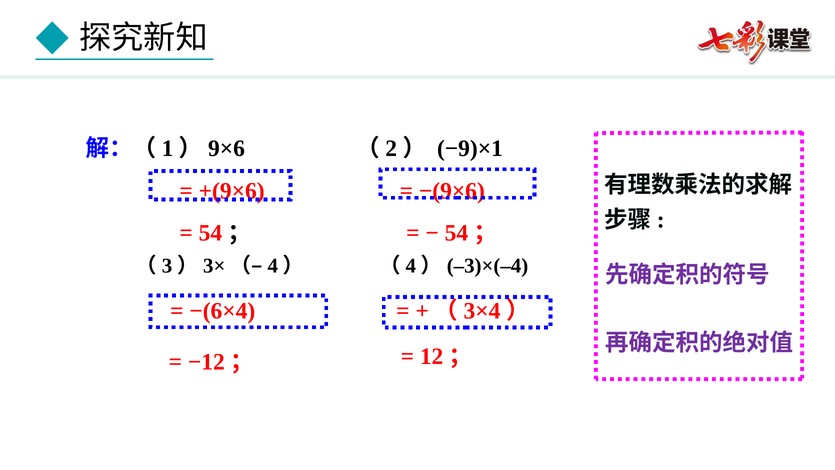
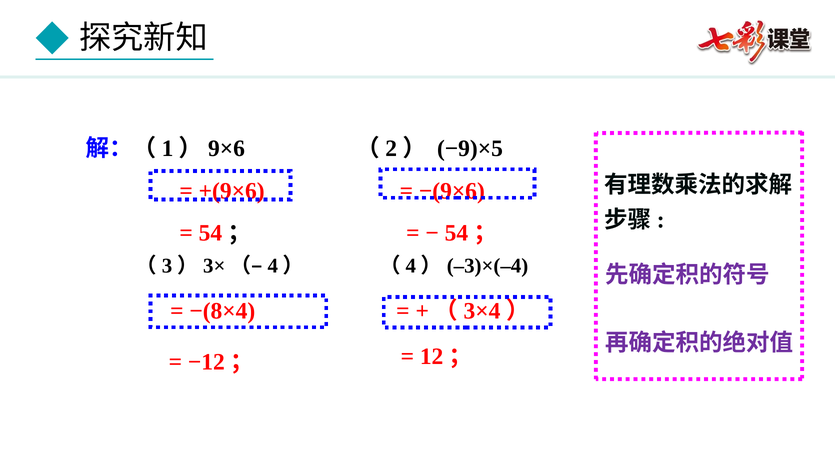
−9)×1: −9)×1 -> −9)×5
−(6×4: −(6×4 -> −(8×4
